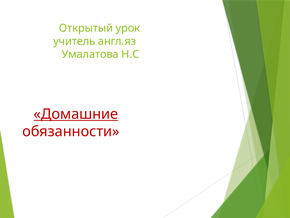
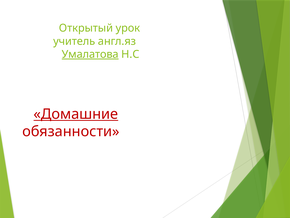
Умалатова underline: none -> present
